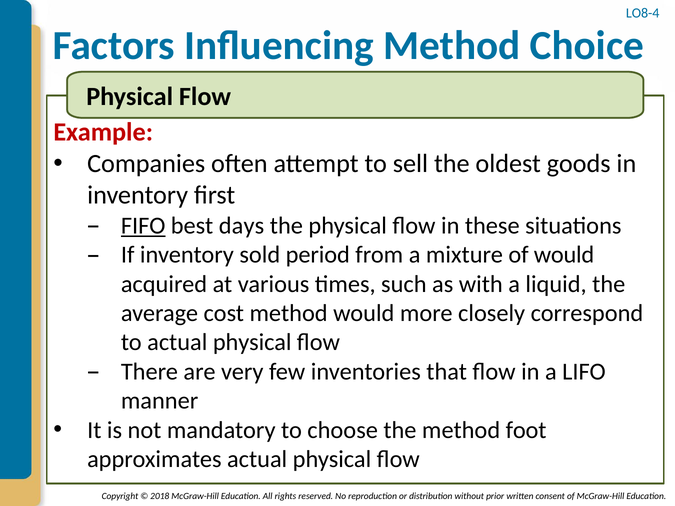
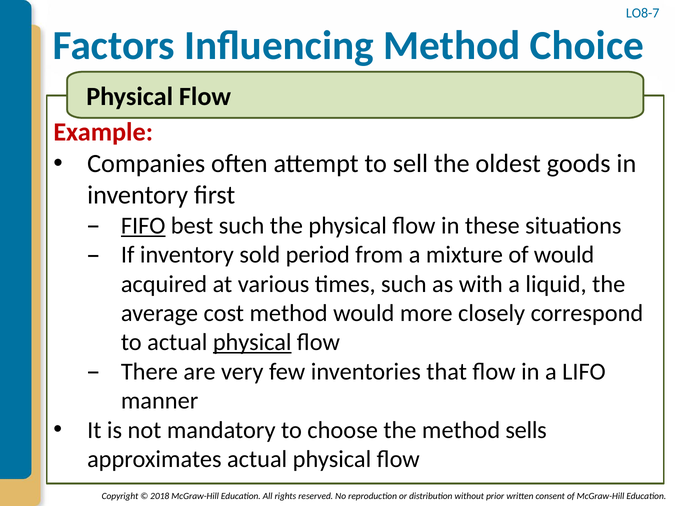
LO8-4: LO8-4 -> LO8-7
best days: days -> such
physical at (252, 343) underline: none -> present
foot: foot -> sells
